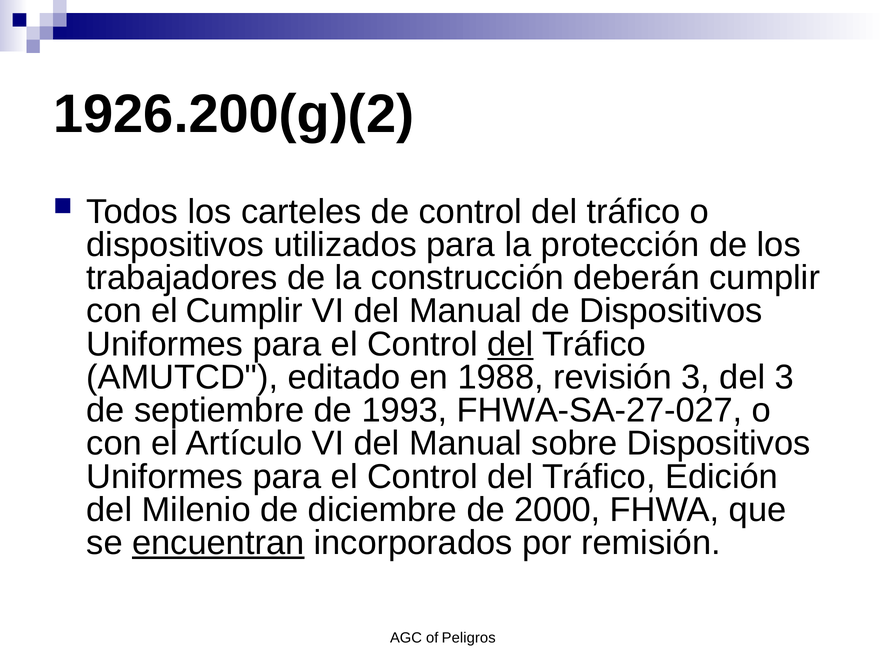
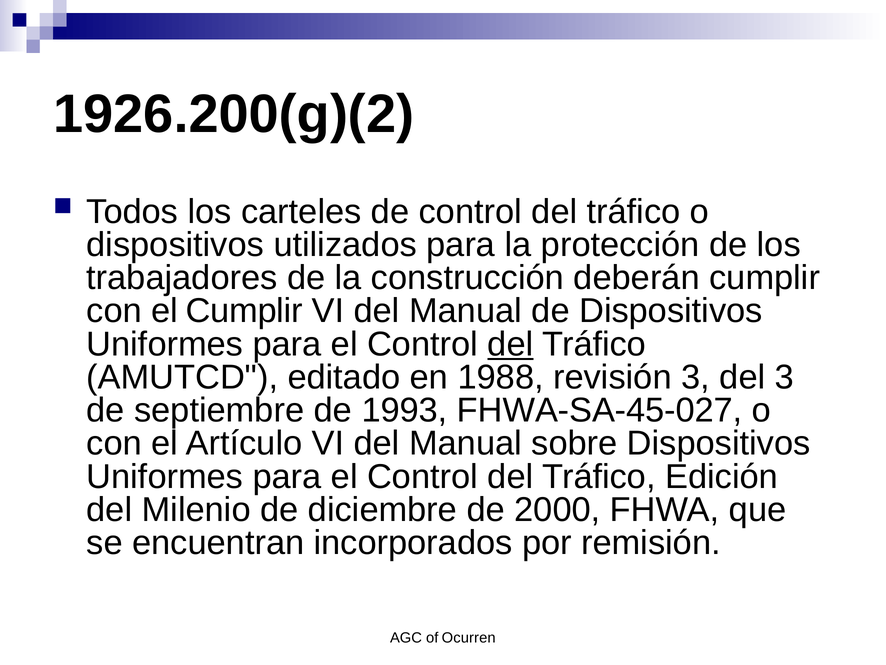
FHWA-SA-27-027: FHWA-SA-27-027 -> FHWA-SA-45-027
encuentran underline: present -> none
Peligros: Peligros -> Ocurren
